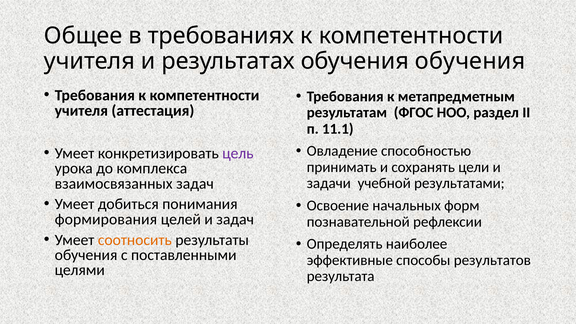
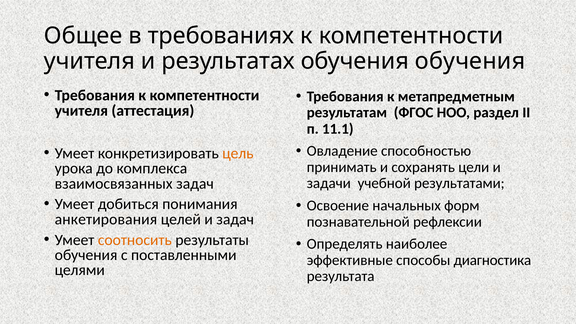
цель colour: purple -> orange
формирования: формирования -> анкетирования
результатов: результатов -> диагностика
